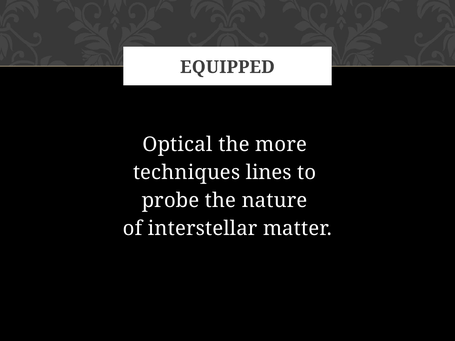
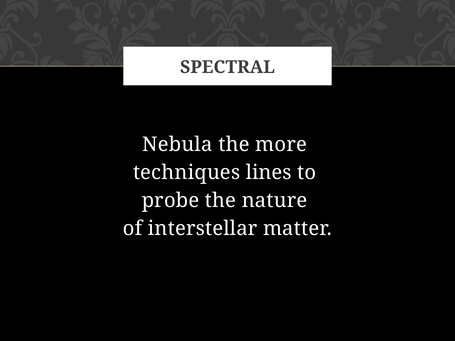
EQUIPPED: EQUIPPED -> SPECTRAL
Optical: Optical -> Nebula
